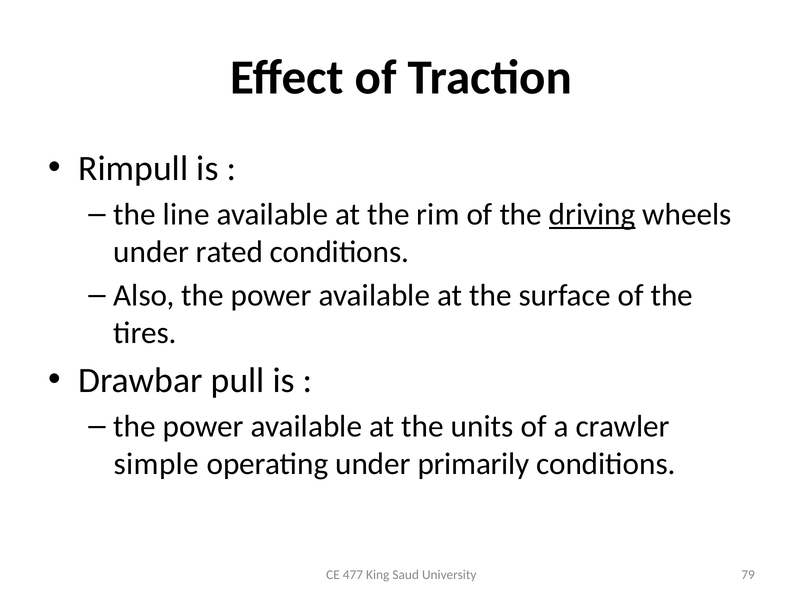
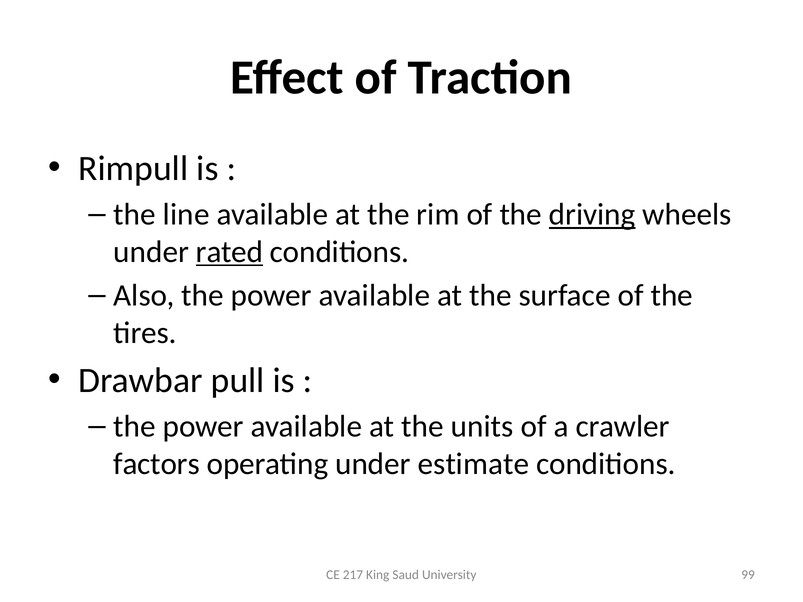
rated underline: none -> present
simple: simple -> factors
primarily: primarily -> estimate
477: 477 -> 217
79: 79 -> 99
